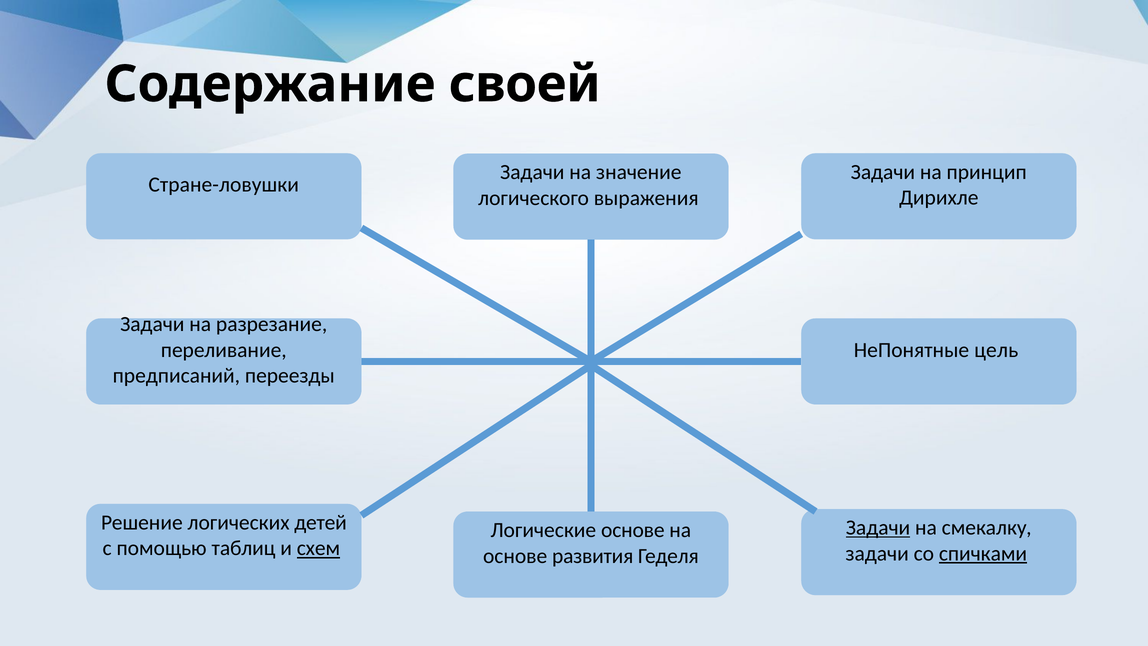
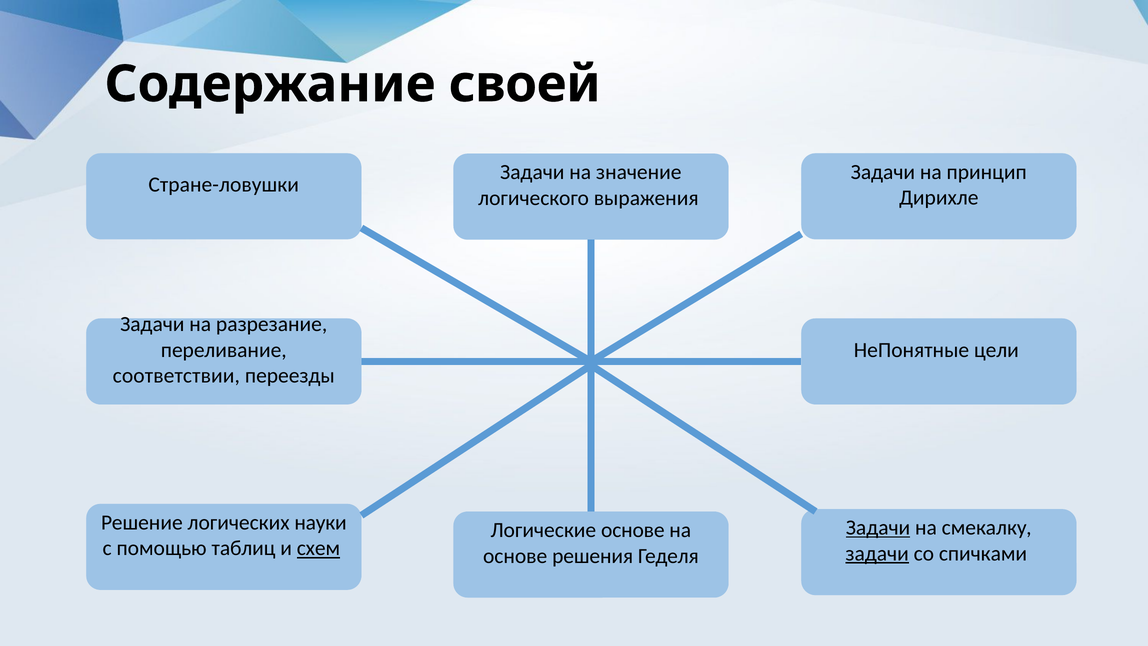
цель: цель -> цели
предписаний: предписаний -> соответствии
детей: детей -> науки
задачи at (877, 553) underline: none -> present
спичками underline: present -> none
развития: развития -> решения
